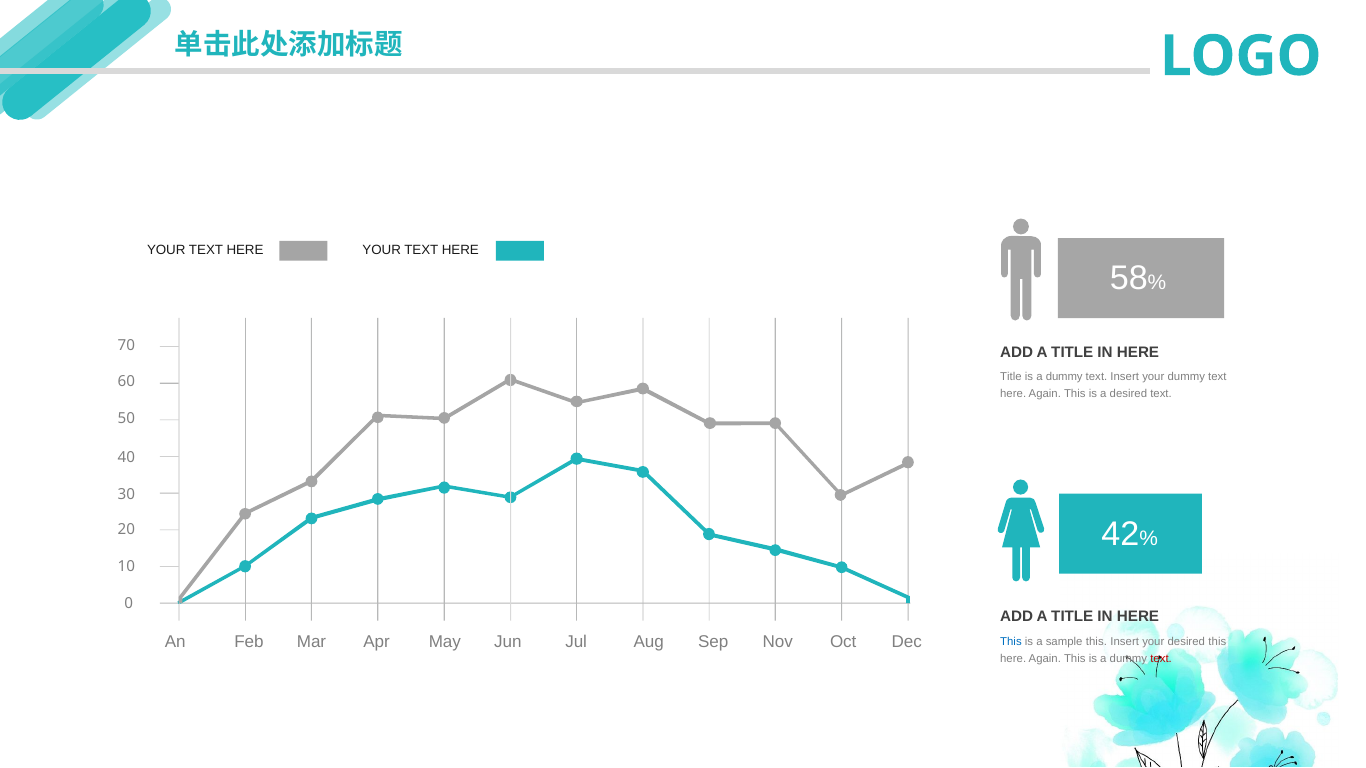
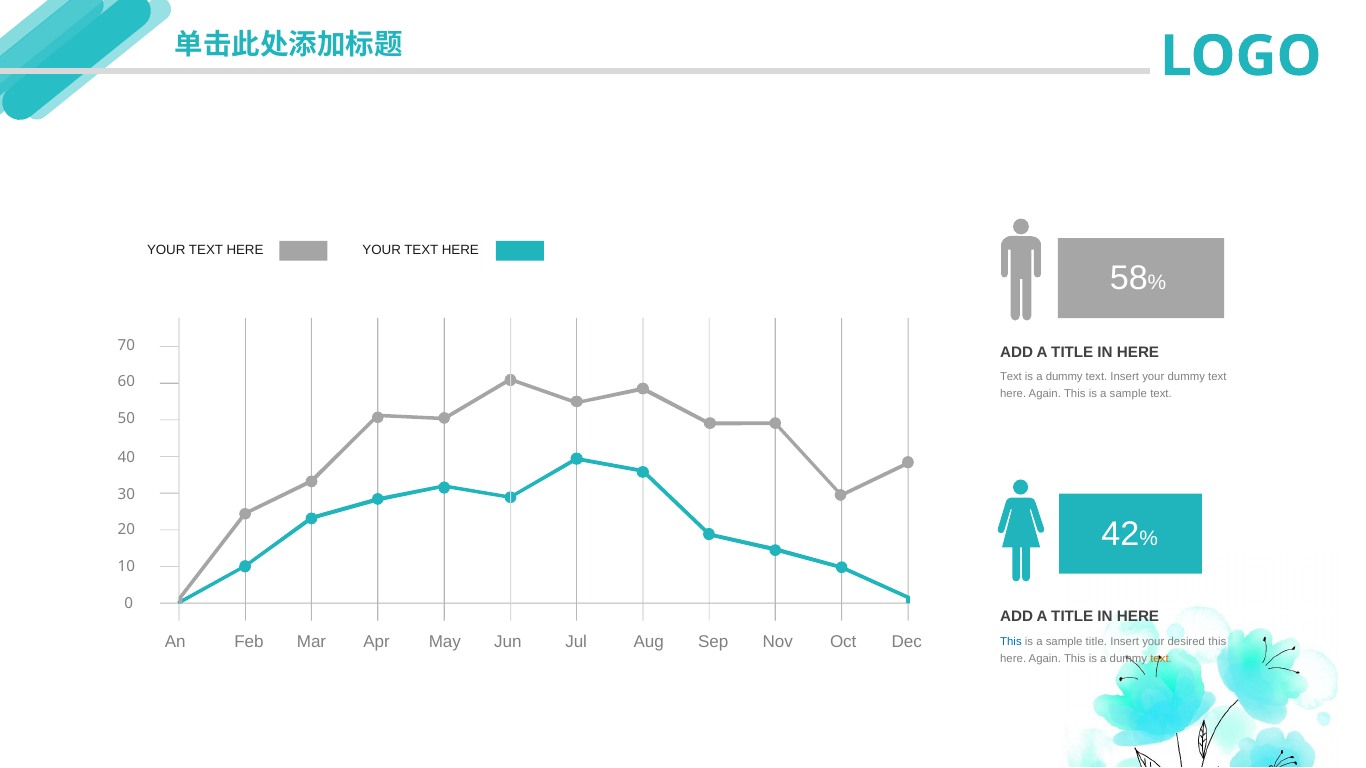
Title at (1011, 377): Title -> Text
desired at (1128, 394): desired -> sample
sample this: this -> title
text at (1161, 659) colour: red -> orange
